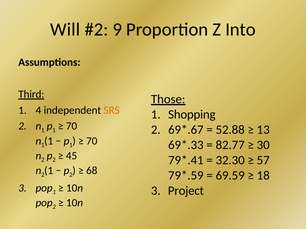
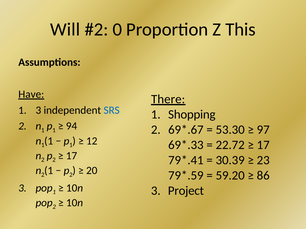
9: 9 -> 0
Into: Into -> This
Third: Third -> Have
Those: Those -> There
4 at (38, 110): 4 -> 3
SRS colour: orange -> blue
70 at (72, 126): 70 -> 94
52.88: 52.88 -> 53.30
13: 13 -> 97
70 at (92, 141): 70 -> 12
82.77: 82.77 -> 22.72
30 at (263, 145): 30 -> 17
45 at (72, 156): 45 -> 17
32.30: 32.30 -> 30.39
57: 57 -> 23
68: 68 -> 20
69.59: 69.59 -> 59.20
18: 18 -> 86
